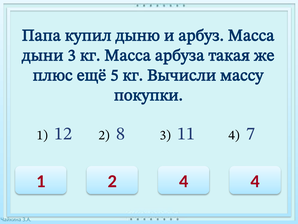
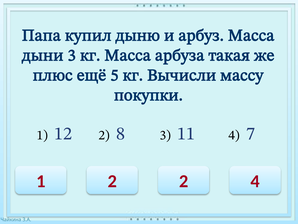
2 4: 4 -> 2
